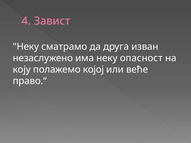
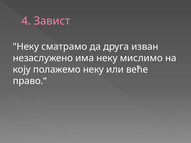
опасност: опасност -> мислимо
полажемо којој: којој -> неку
